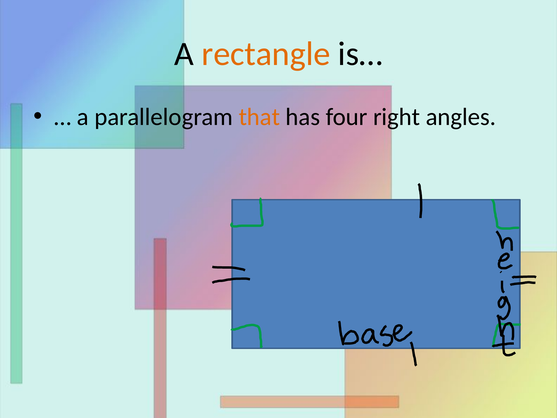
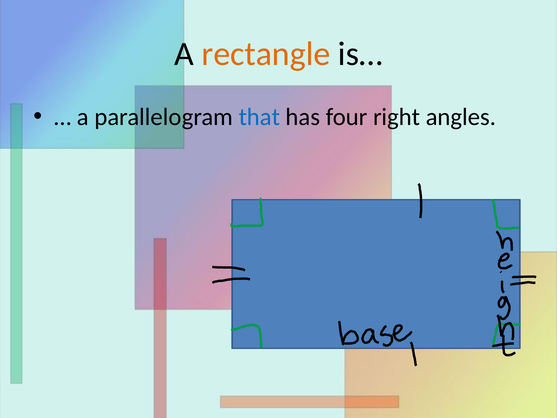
that colour: orange -> blue
